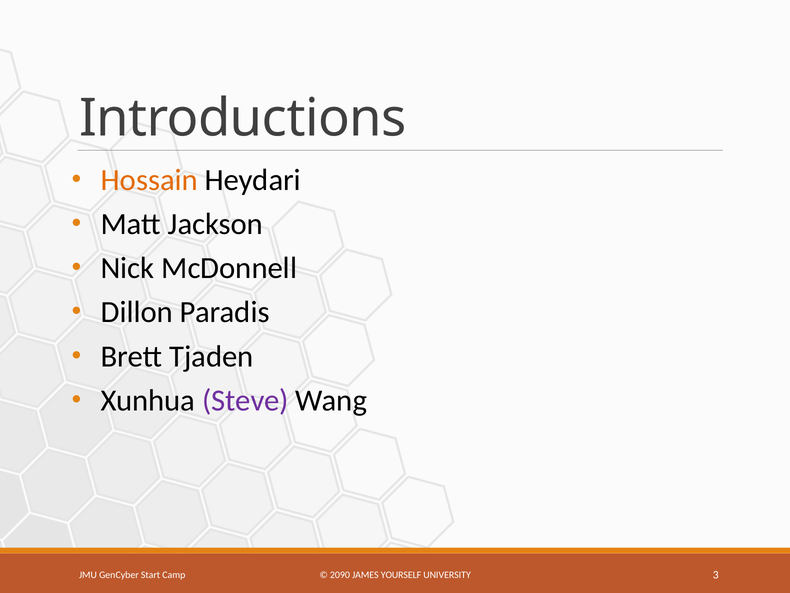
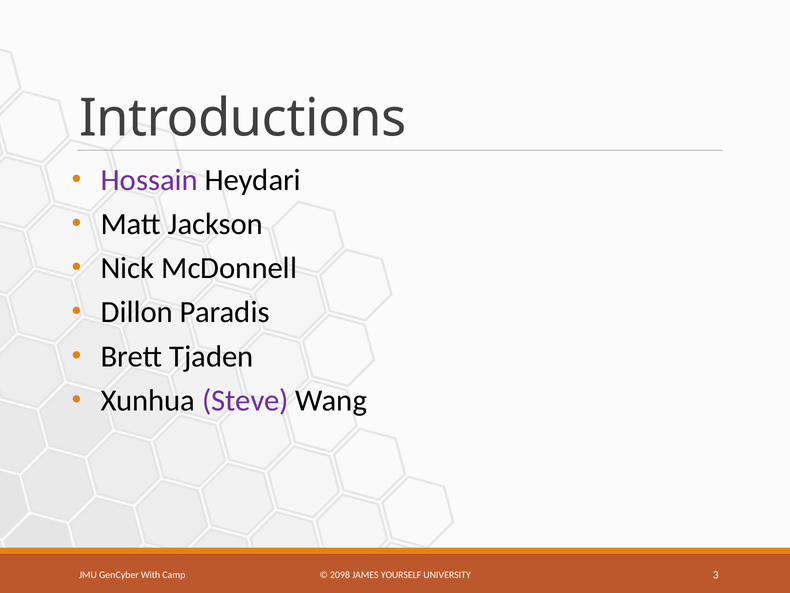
Hossain colour: orange -> purple
Start: Start -> With
2090: 2090 -> 2098
